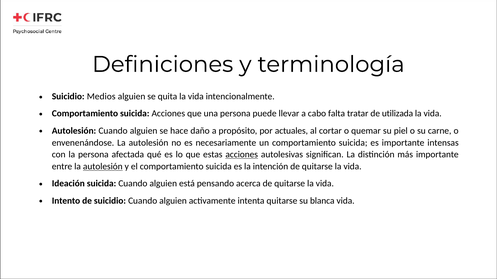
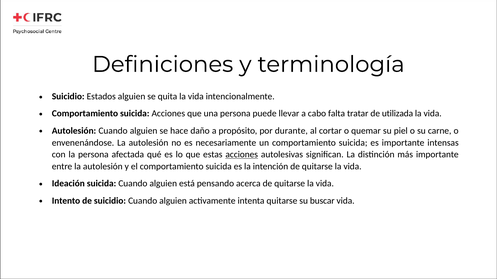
Medios: Medios -> Estados
actuales: actuales -> durante
autolesión at (103, 167) underline: present -> none
blanca: blanca -> buscar
